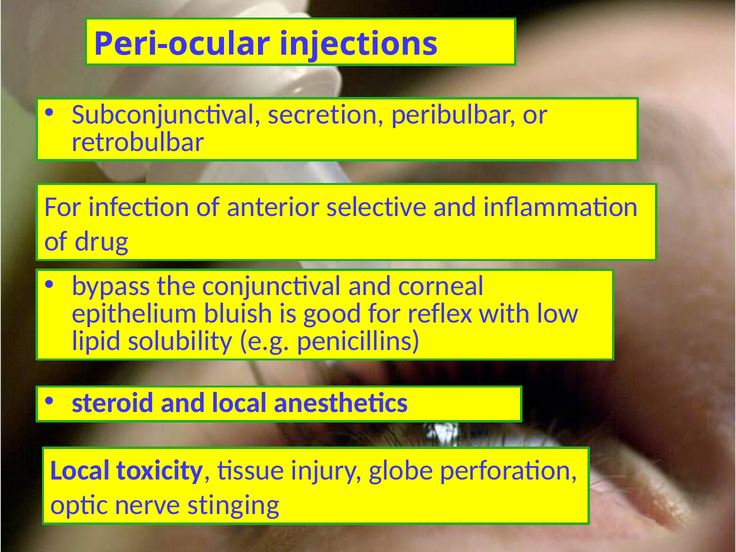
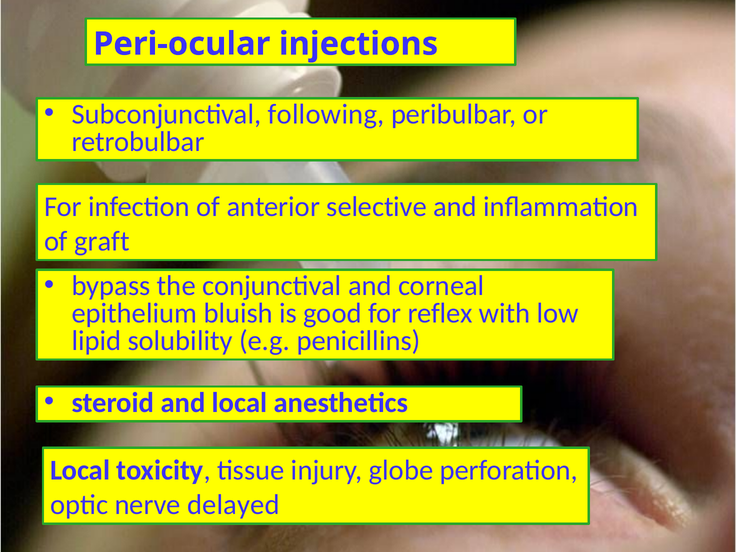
secretion: secretion -> following
drug: drug -> graft
stinging: stinging -> delayed
